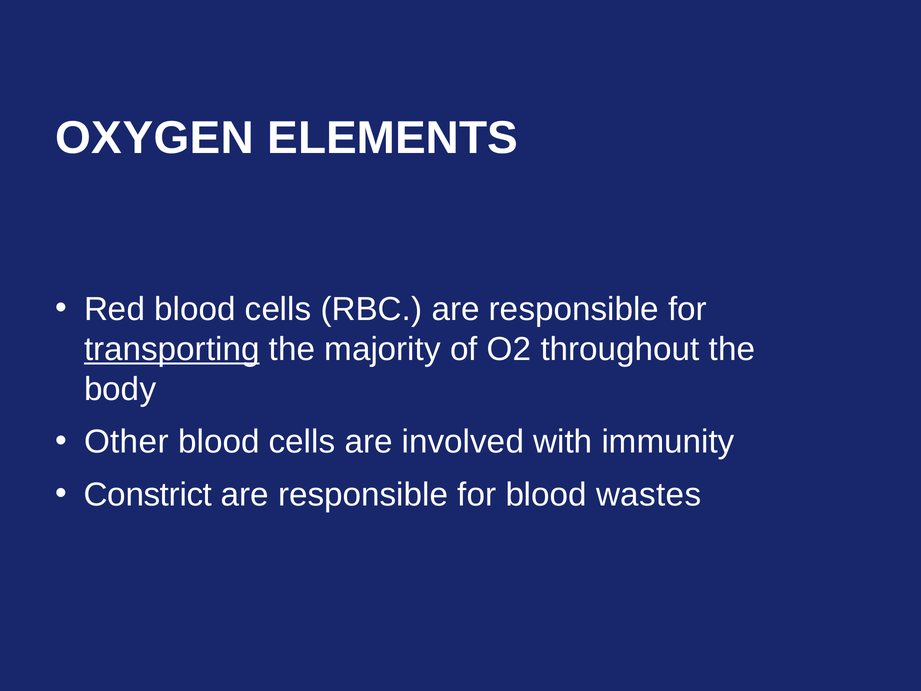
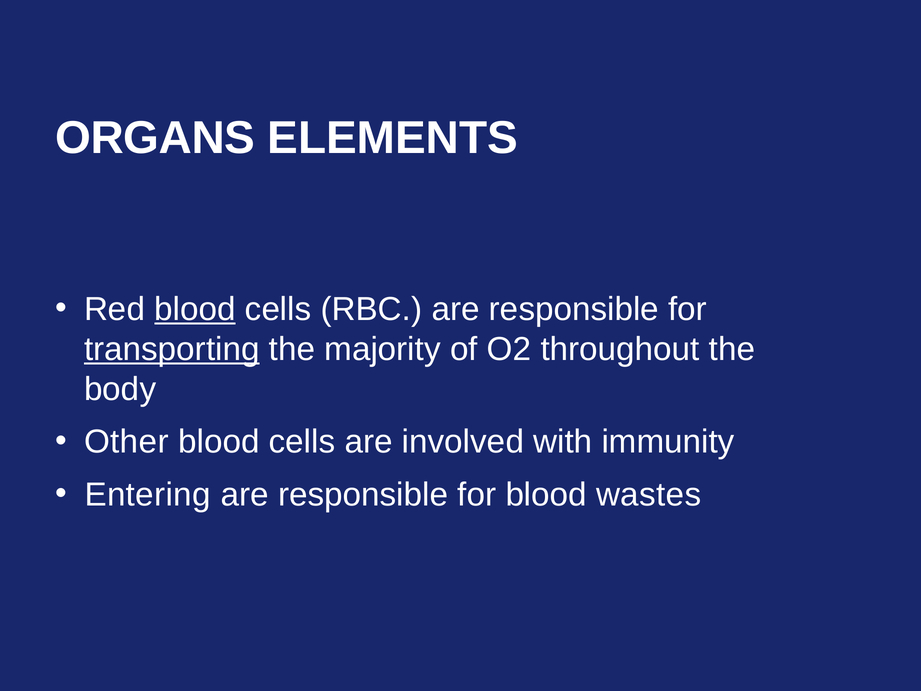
OXYGEN: OXYGEN -> ORGANS
blood at (195, 309) underline: none -> present
Constrict: Constrict -> Entering
